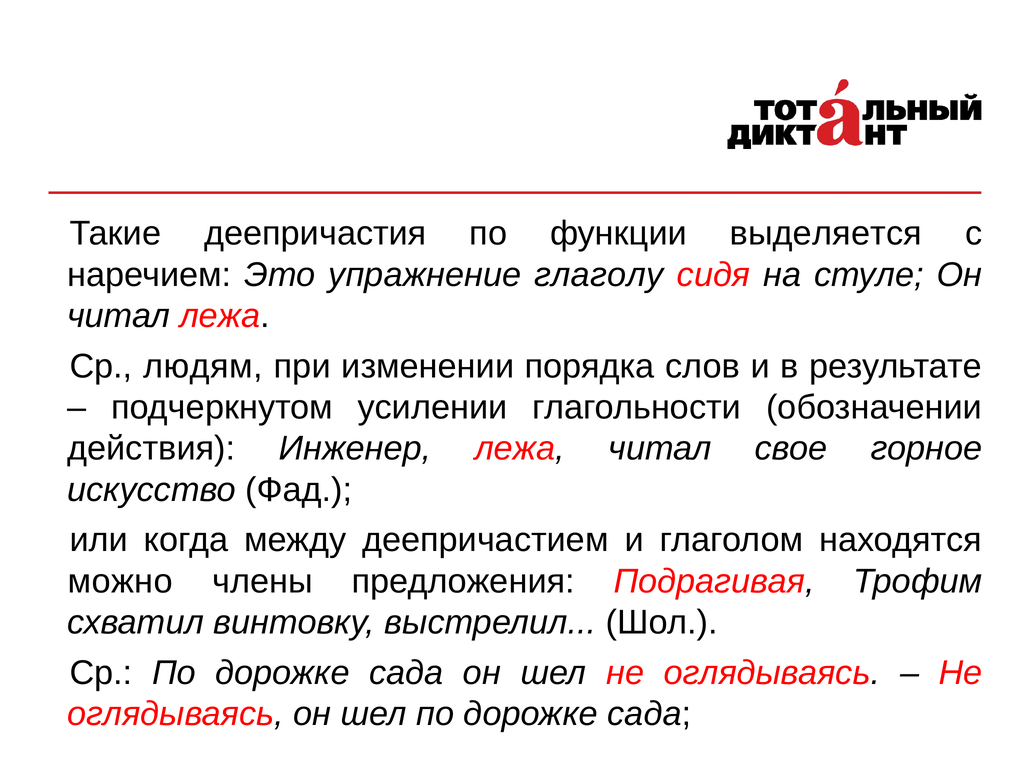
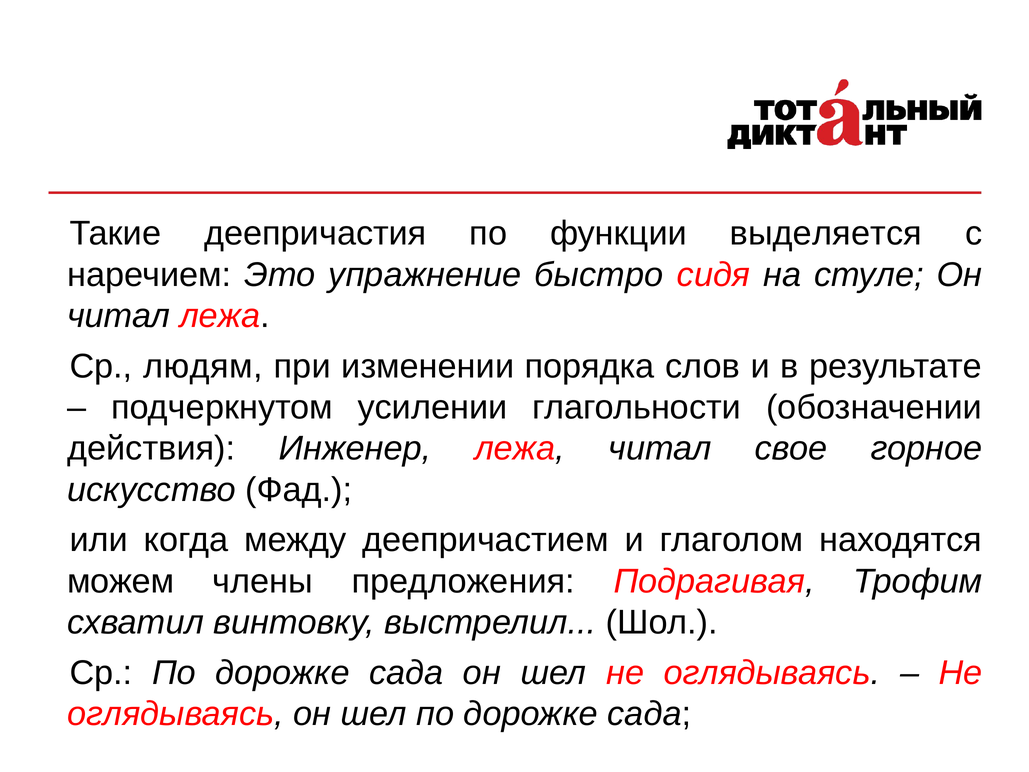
глаголу: глаголу -> быстро
можно: можно -> можем
